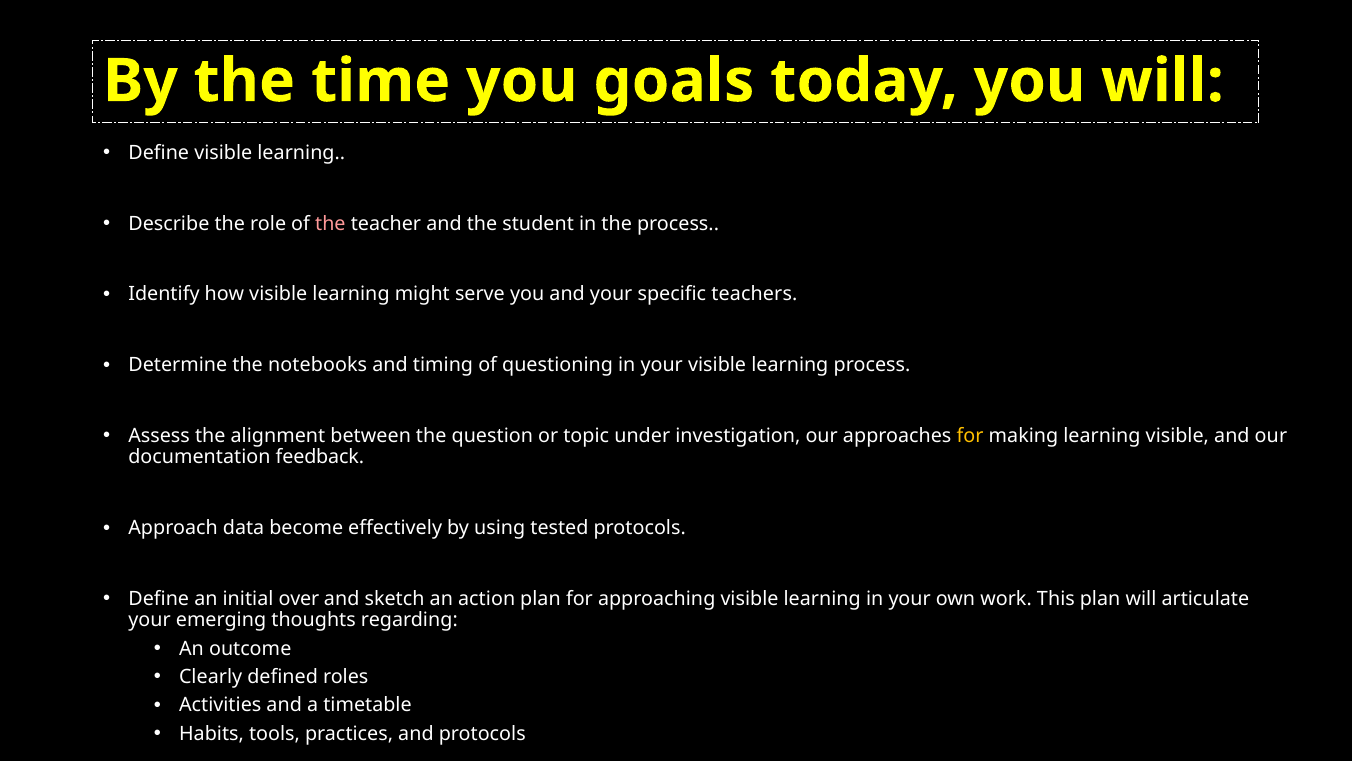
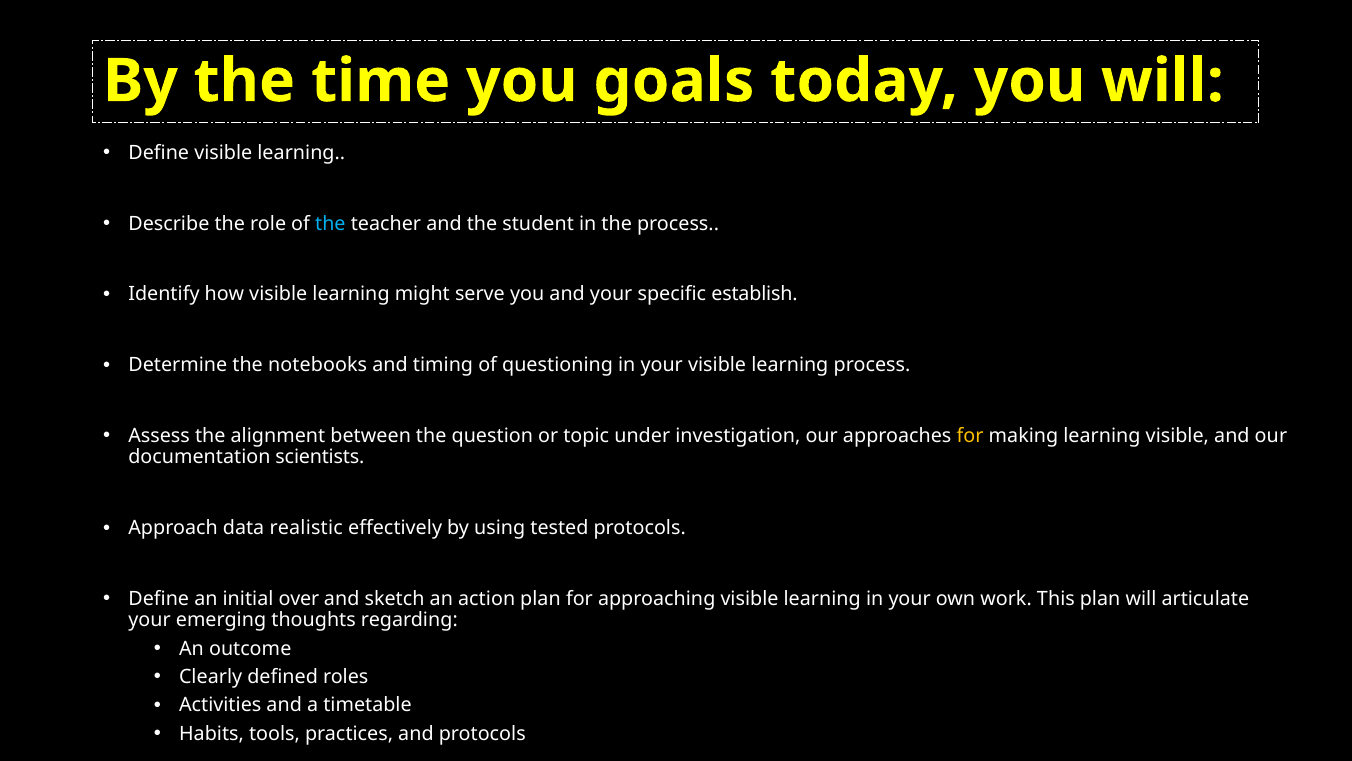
the at (330, 223) colour: pink -> light blue
teachers: teachers -> establish
feedback: feedback -> scientists
become: become -> realistic
